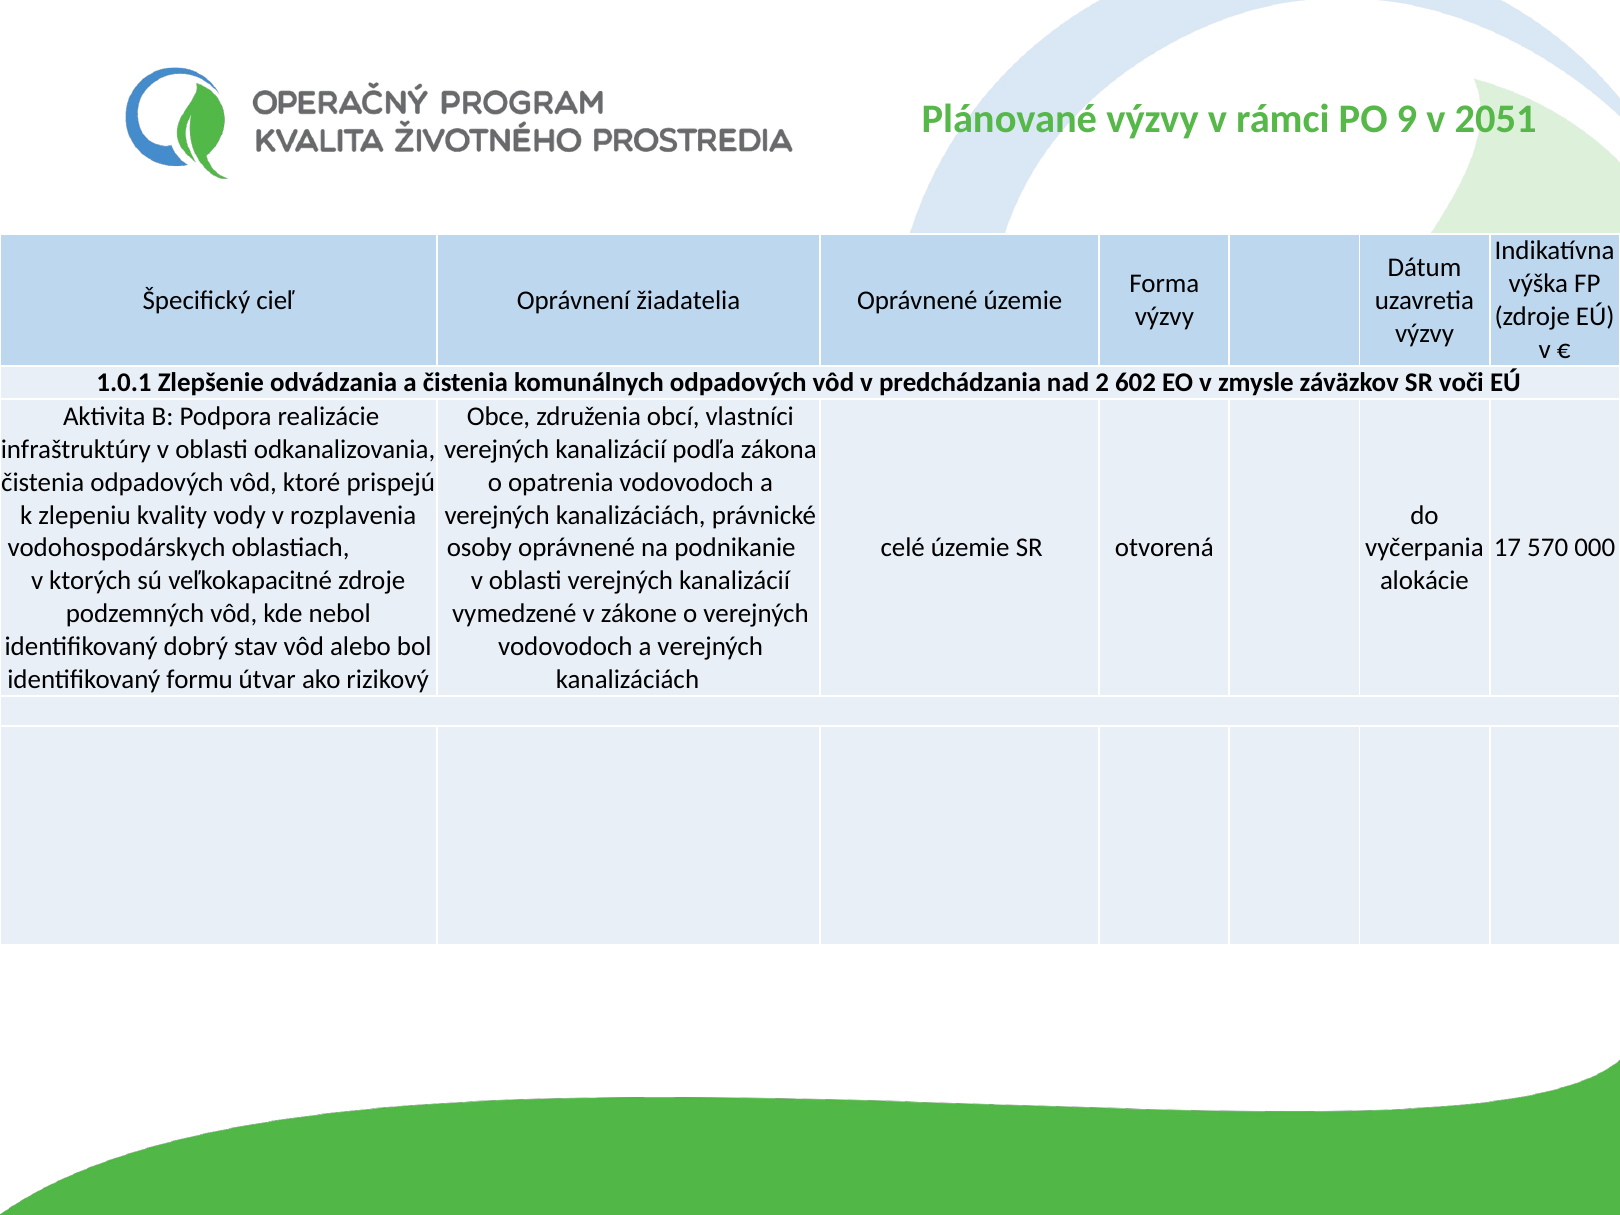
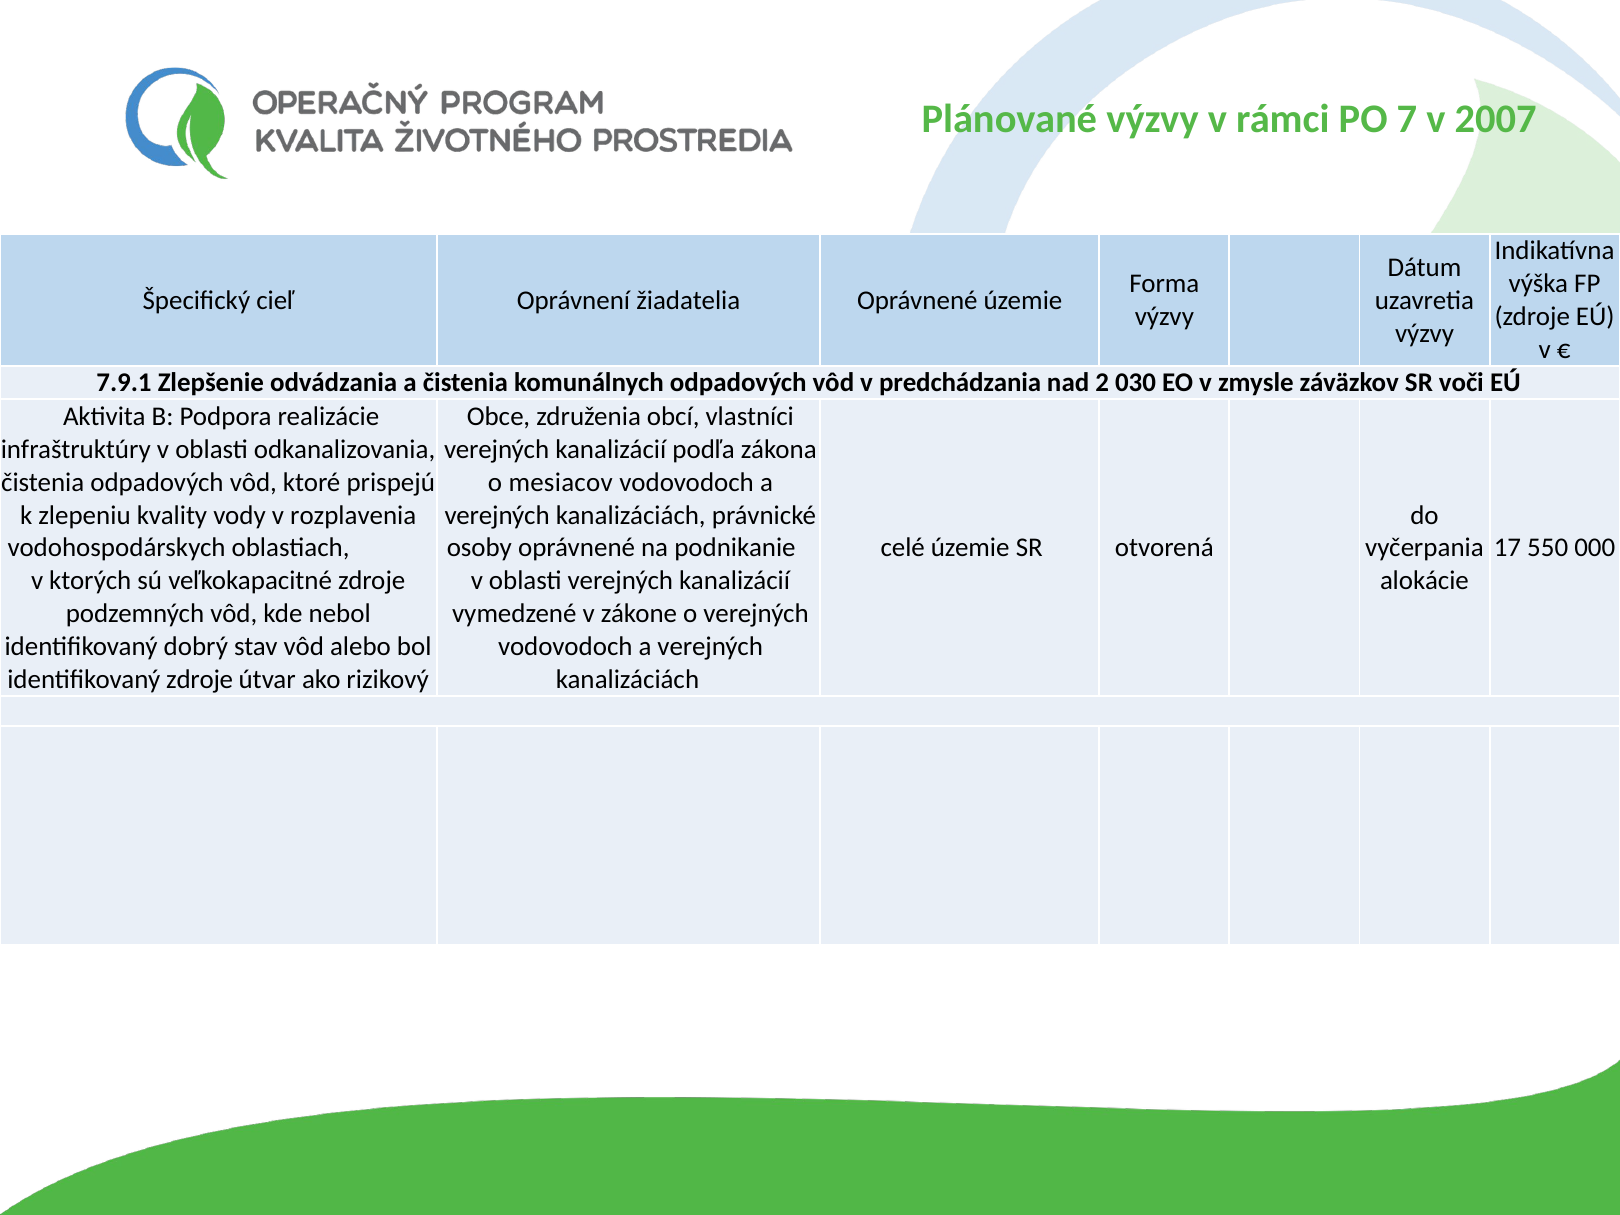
9: 9 -> 7
2051: 2051 -> 2007
1.0.1: 1.0.1 -> 7.9.1
602: 602 -> 030
opatrenia: opatrenia -> mesiacov
570: 570 -> 550
identifikovaný formu: formu -> zdroje
